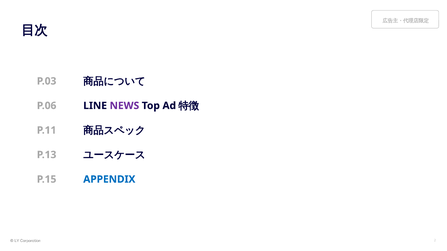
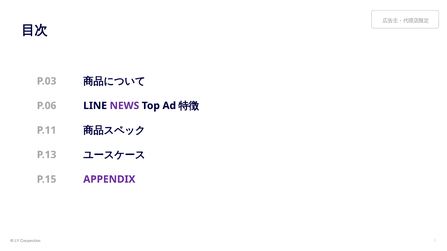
APPENDIX colour: blue -> purple
